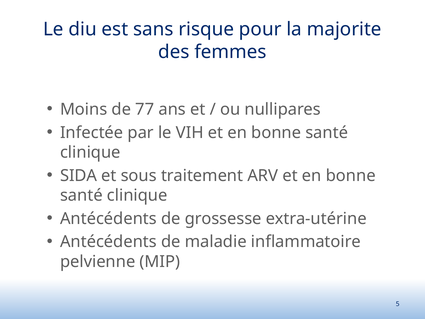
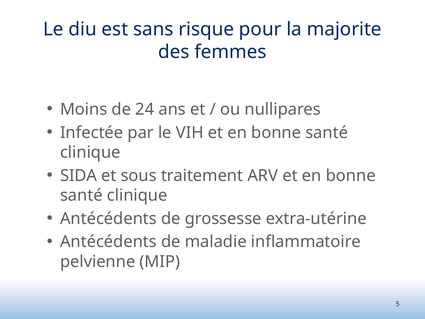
77: 77 -> 24
